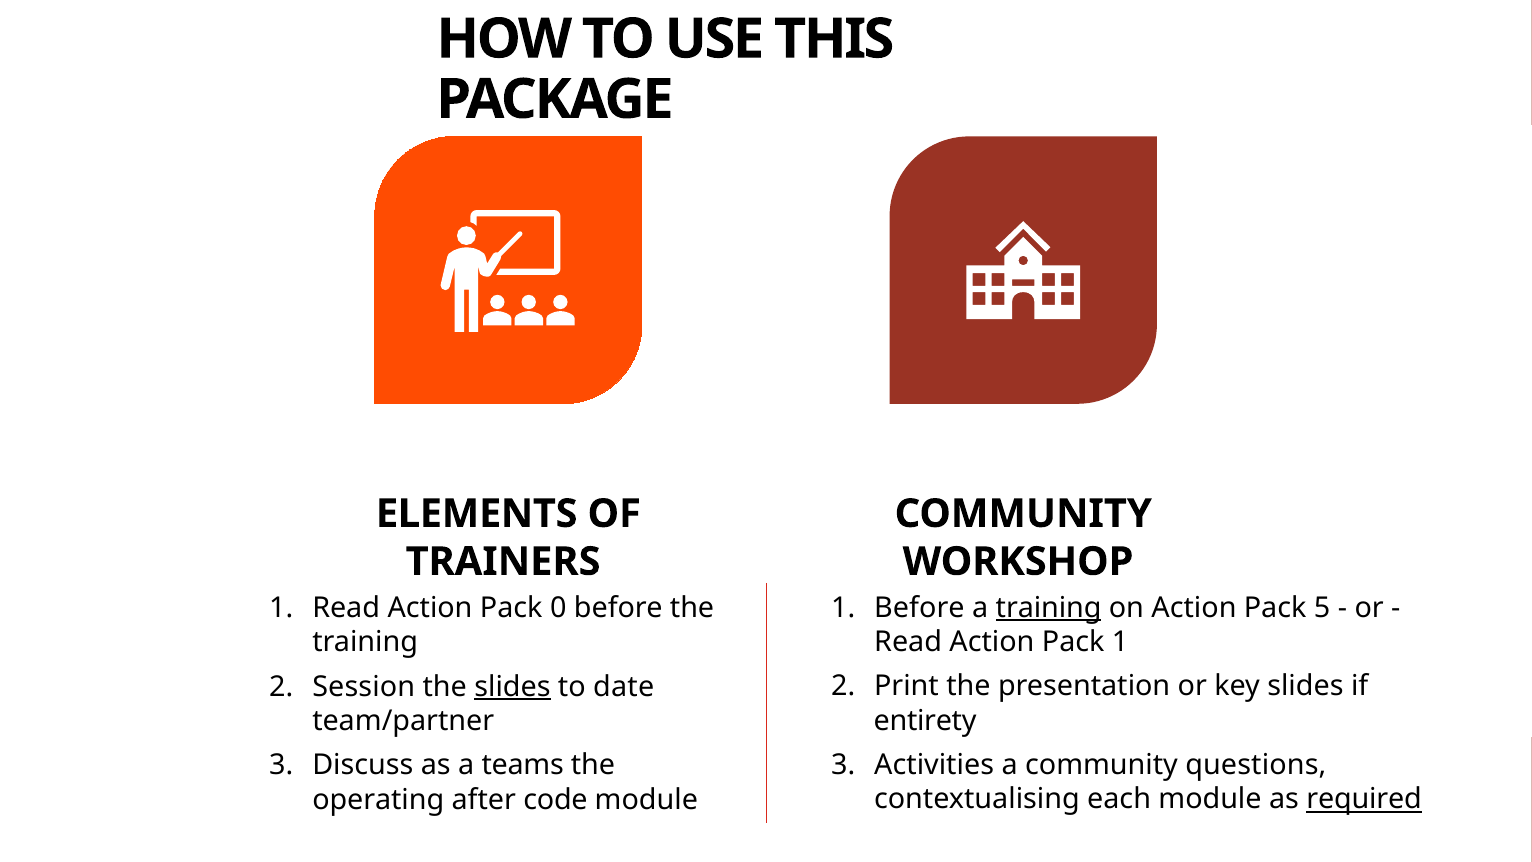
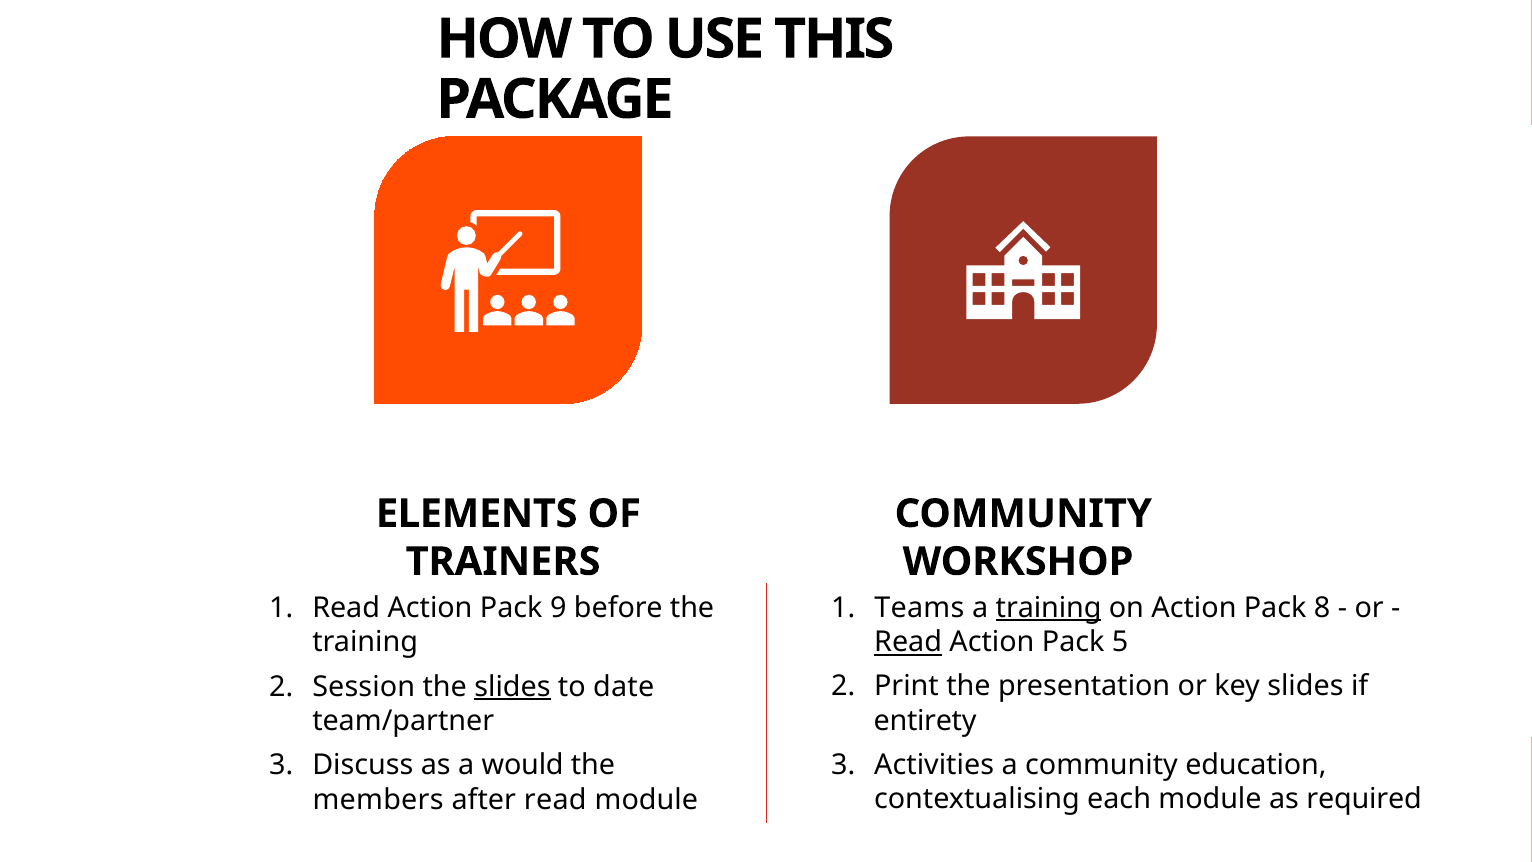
0: 0 -> 9
Before at (919, 608): Before -> Teams
5: 5 -> 8
Read at (908, 642) underline: none -> present
Pack 1: 1 -> 5
teams: teams -> would
questions: questions -> education
operating: operating -> members
after code: code -> read
required underline: present -> none
